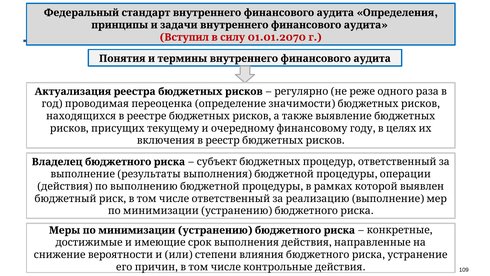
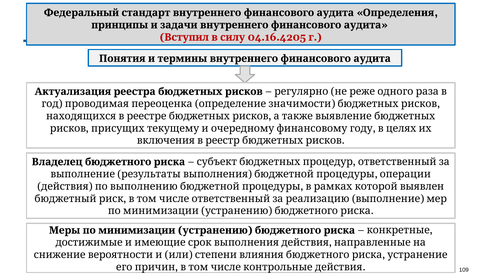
01.01.2070: 01.01.2070 -> 04.16.4205
